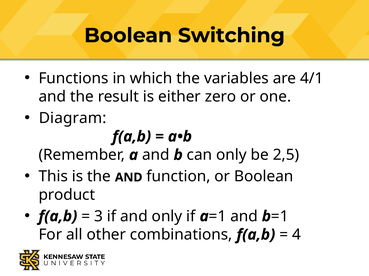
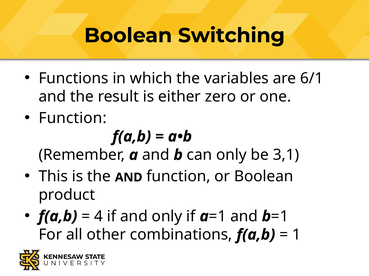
4/1: 4/1 -> 6/1
Diagram at (73, 118): Diagram -> Function
2,5: 2,5 -> 3,1
3: 3 -> 4
4: 4 -> 1
